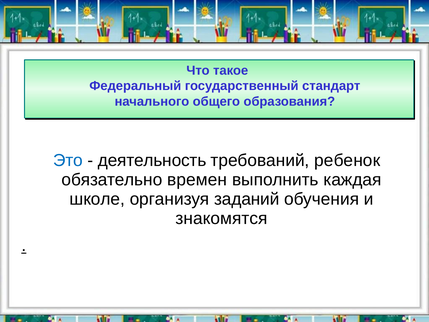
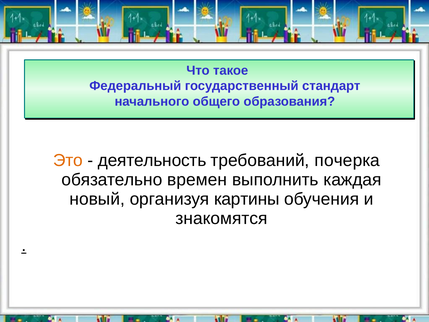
Это colour: blue -> orange
ребенок: ребенок -> почерка
школе: школе -> новый
заданий: заданий -> картины
